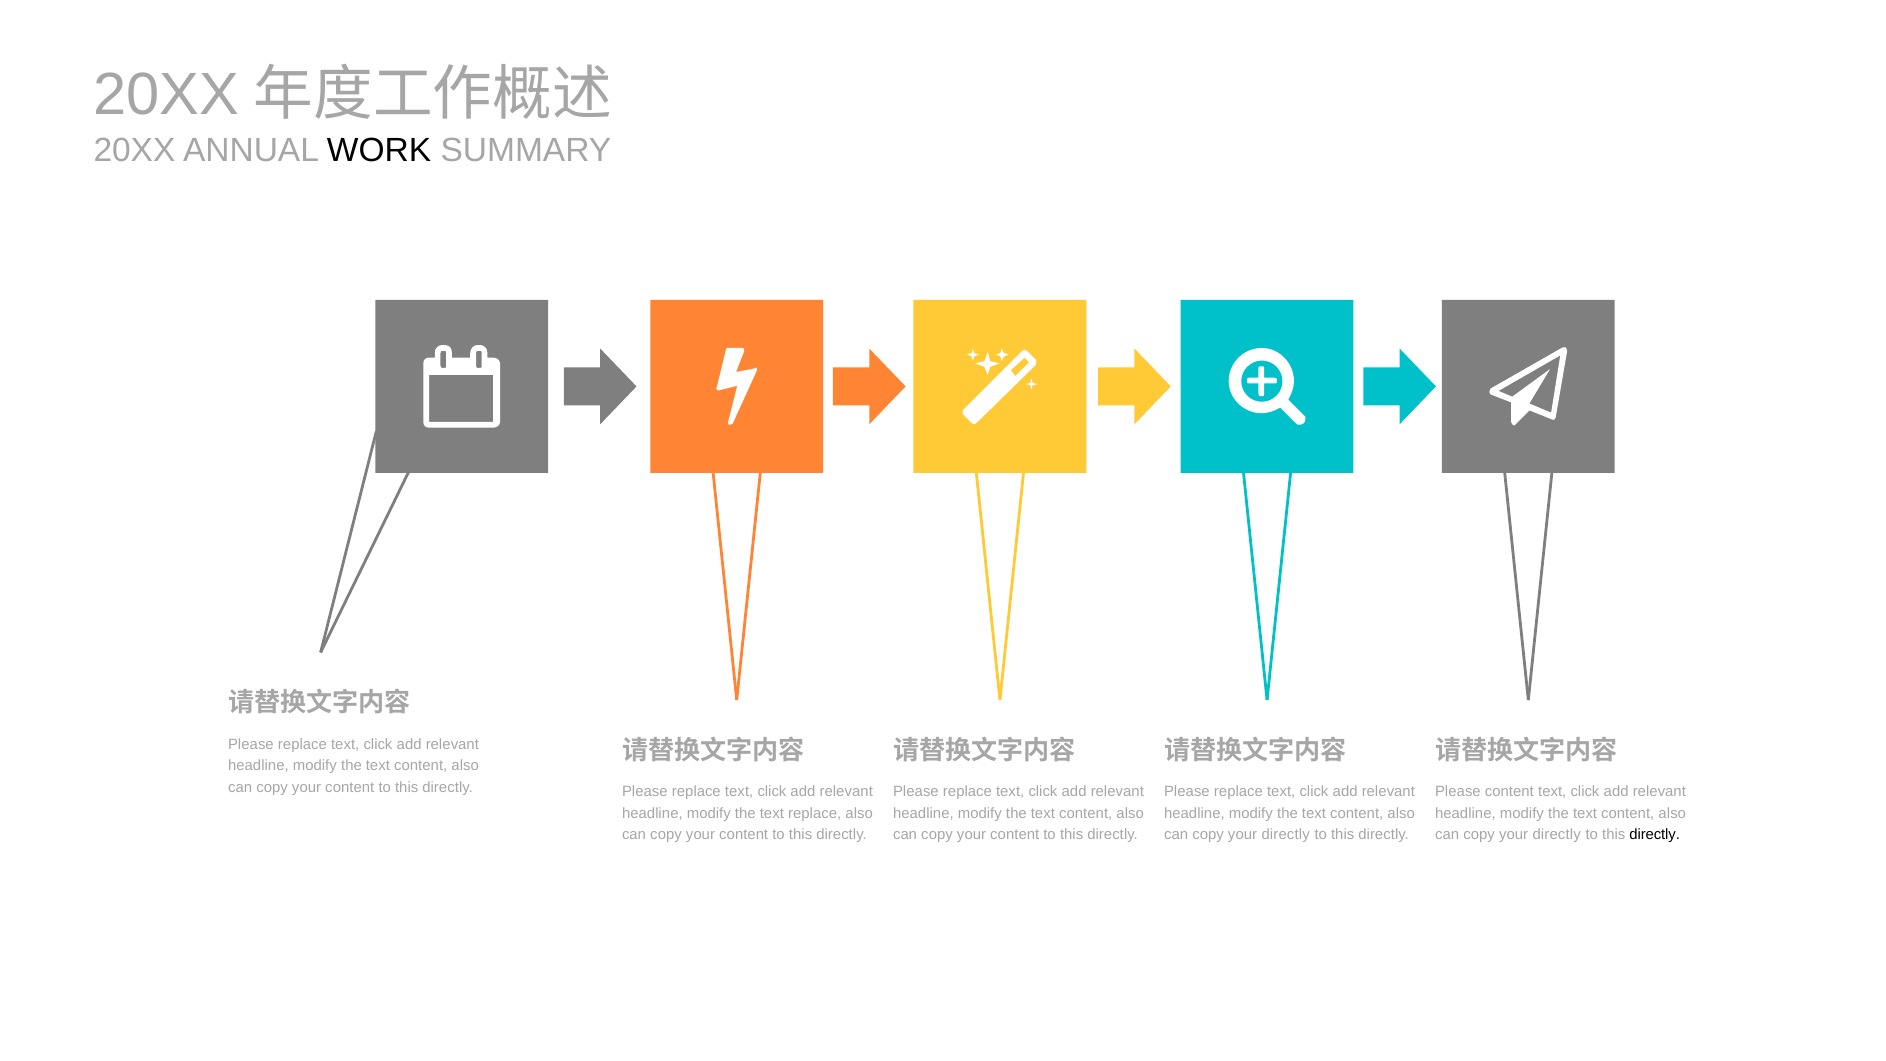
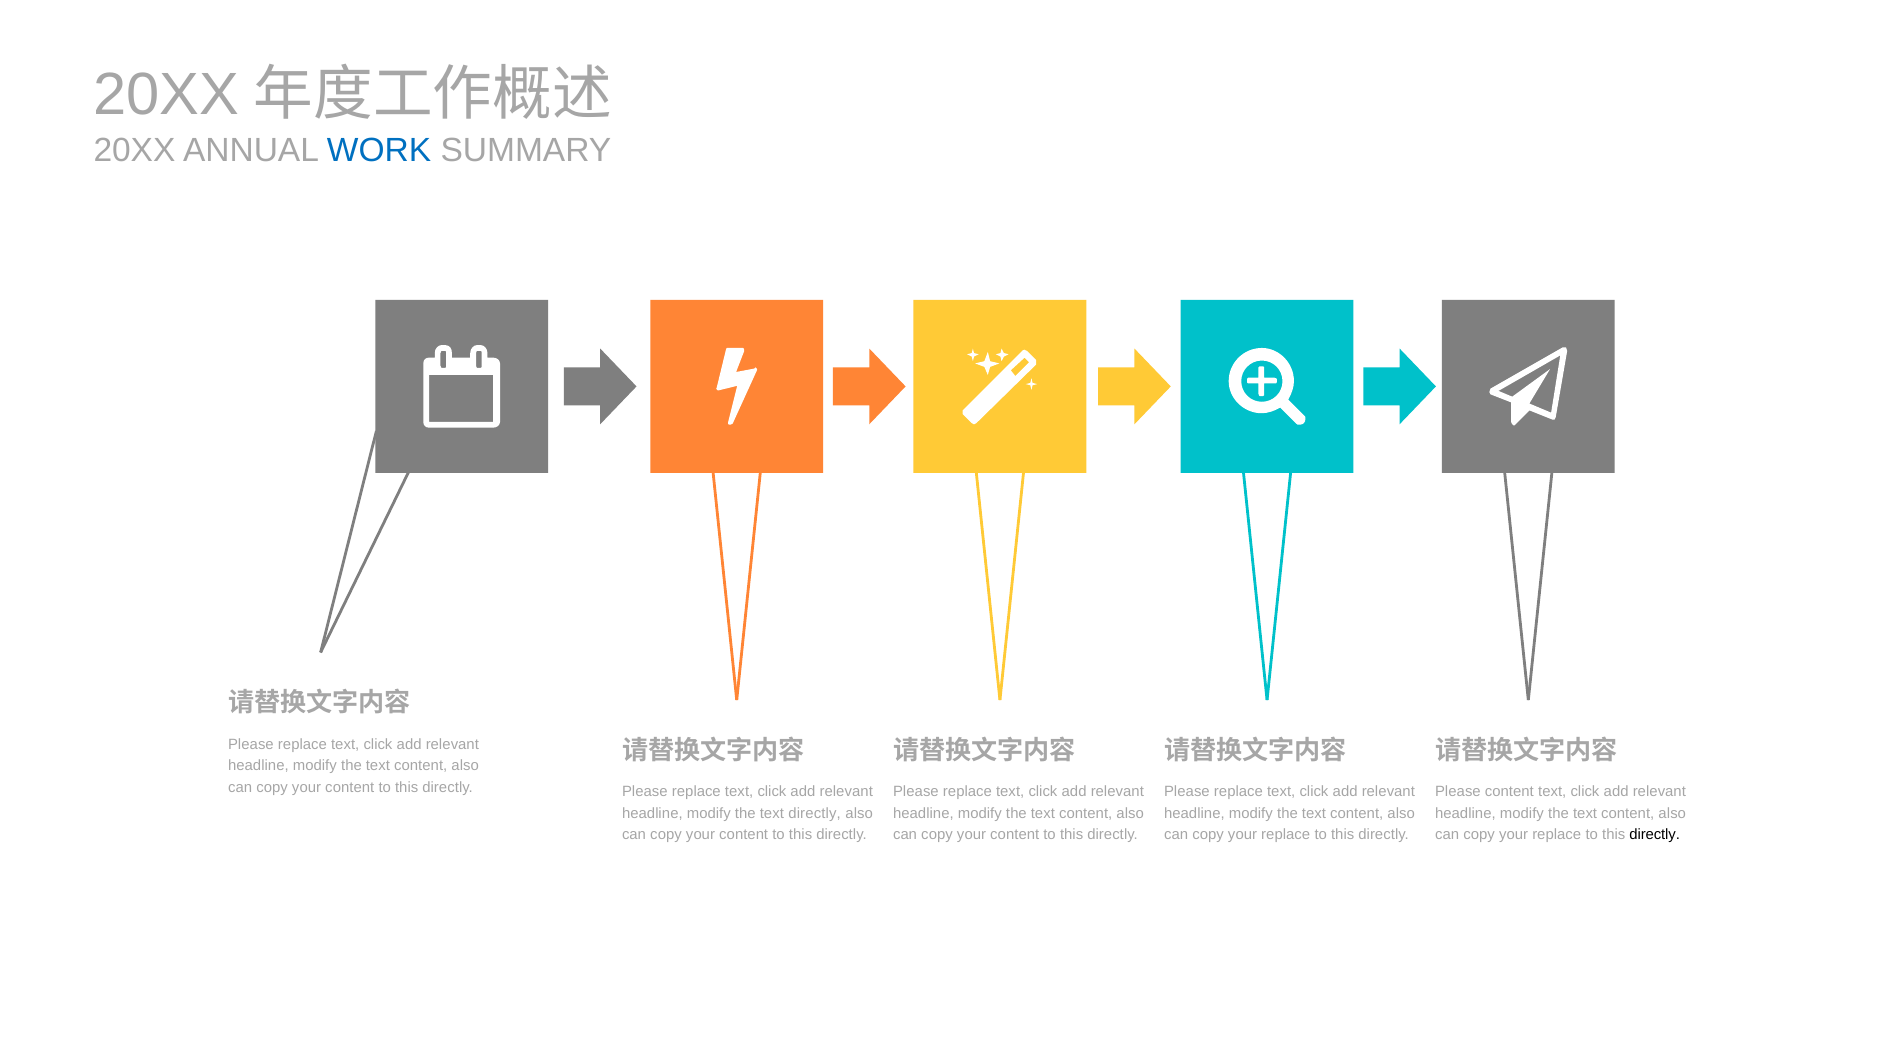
WORK colour: black -> blue
text replace: replace -> directly
directly at (1286, 835): directly -> replace
directly at (1557, 835): directly -> replace
